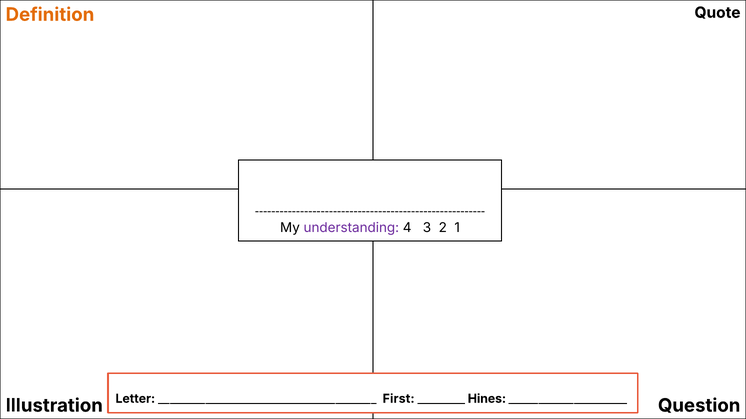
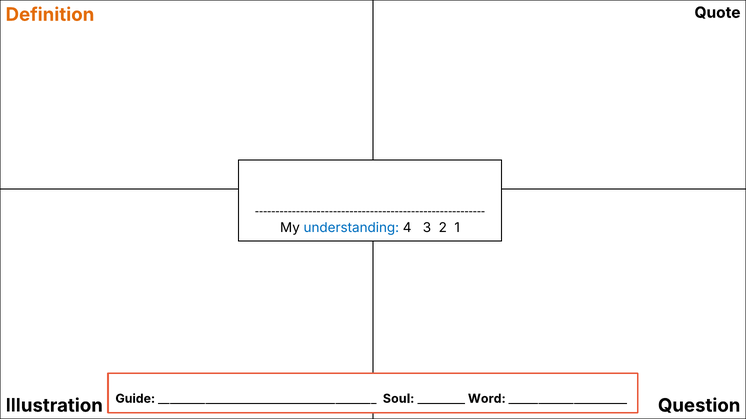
understanding colour: purple -> blue
Letter: Letter -> Guide
First: First -> Soul
Hines: Hines -> Word
